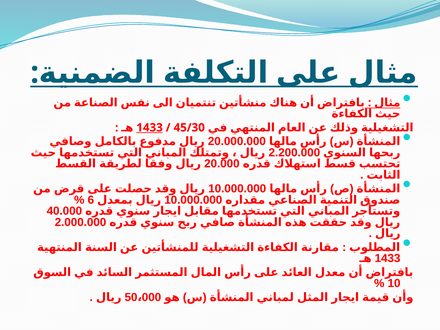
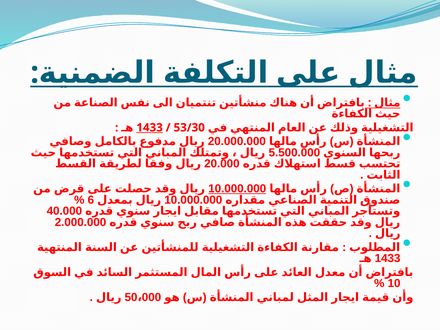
45/30: 45/30 -> 53/30
2.200.000: 2.200.000 -> 5.500.000
10.000.000 at (237, 189) underline: none -> present
